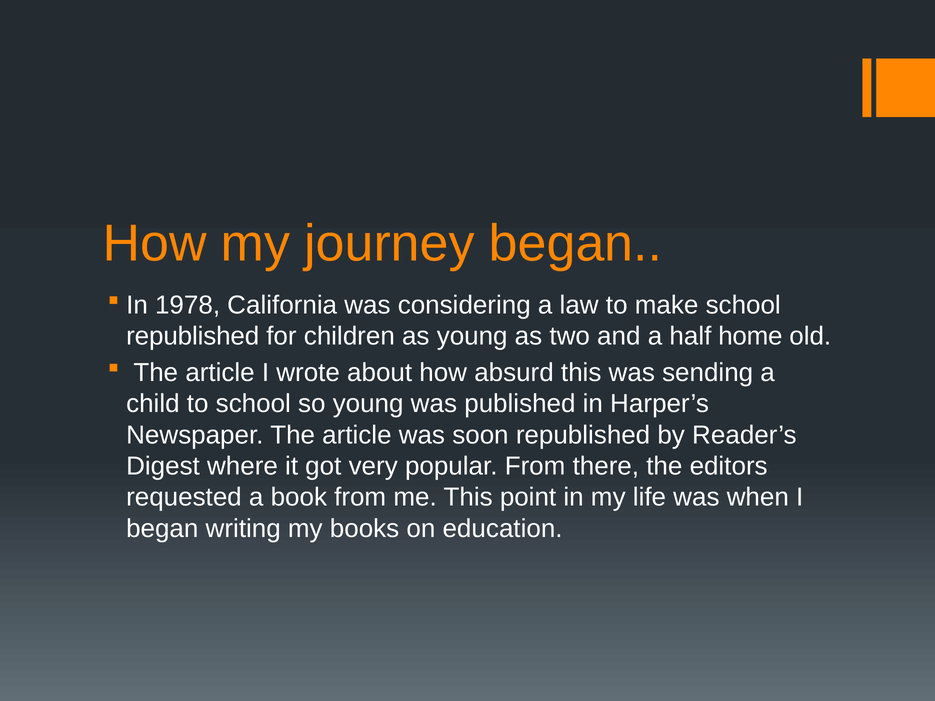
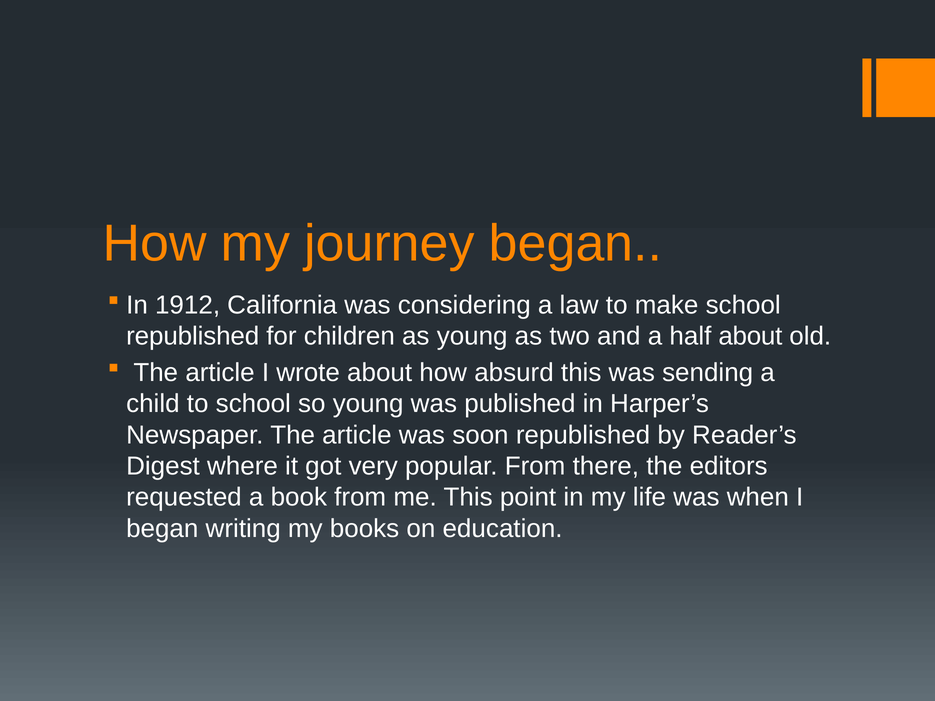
1978: 1978 -> 1912
half home: home -> about
